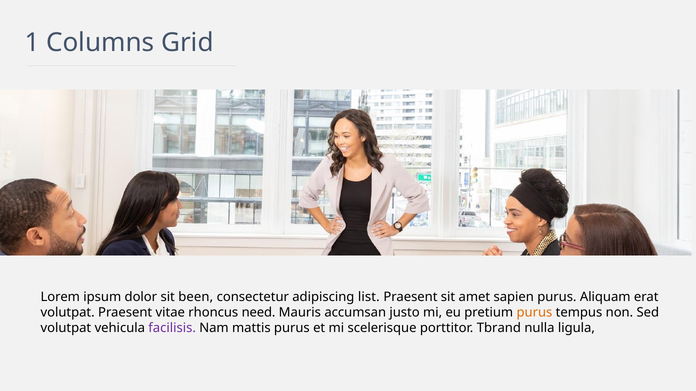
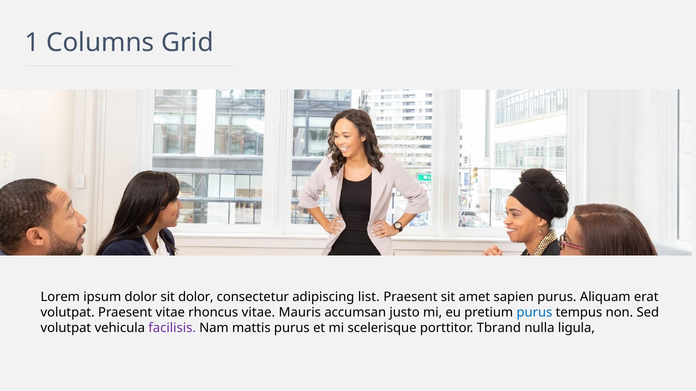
sit been: been -> dolor
rhoncus need: need -> vitae
purus at (534, 313) colour: orange -> blue
